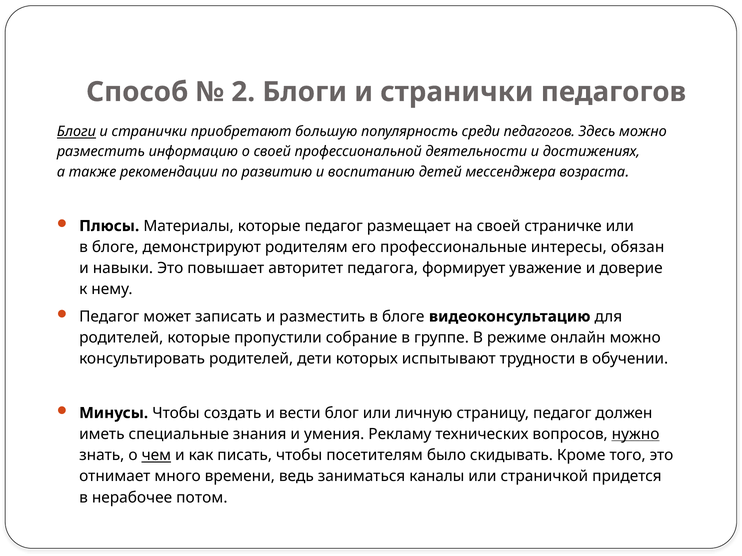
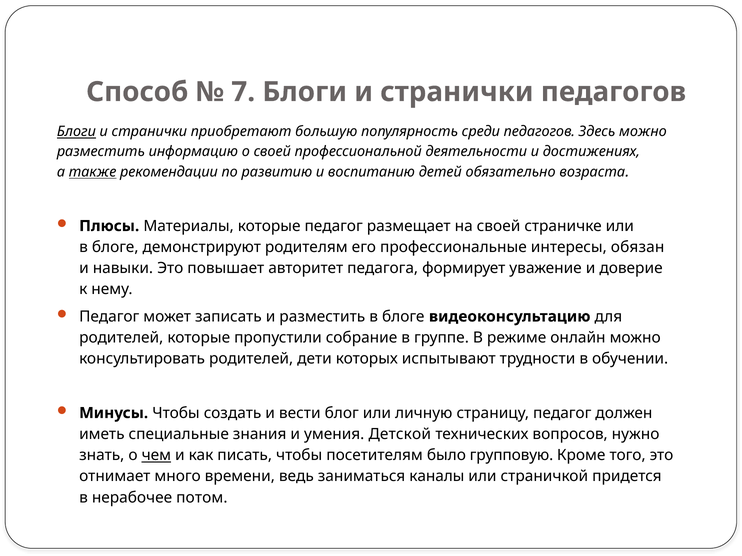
2: 2 -> 7
также underline: none -> present
мессенджера: мессенджера -> обязательно
Рекламу: Рекламу -> Детской
нужно underline: present -> none
скидывать: скидывать -> групповую
